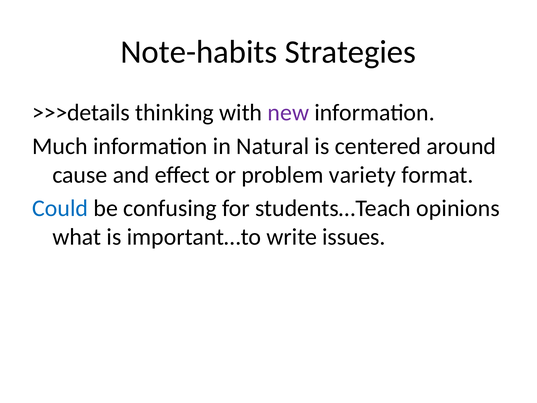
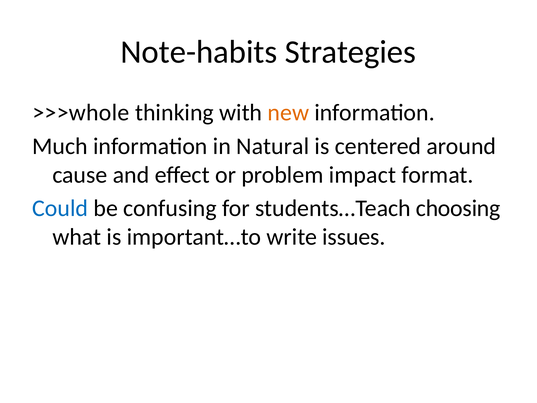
>>>details: >>>details -> >>>whole
new colour: purple -> orange
variety: variety -> impact
opinions: opinions -> choosing
